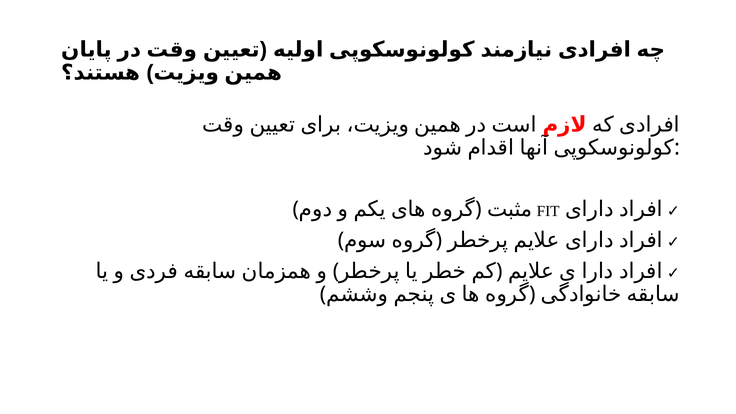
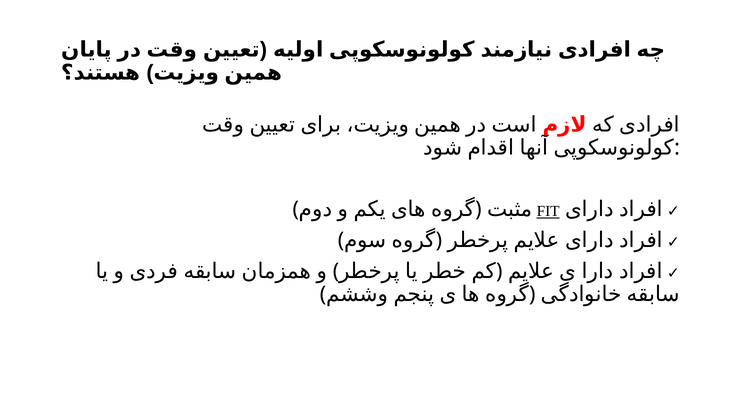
FIT underline: none -> present
